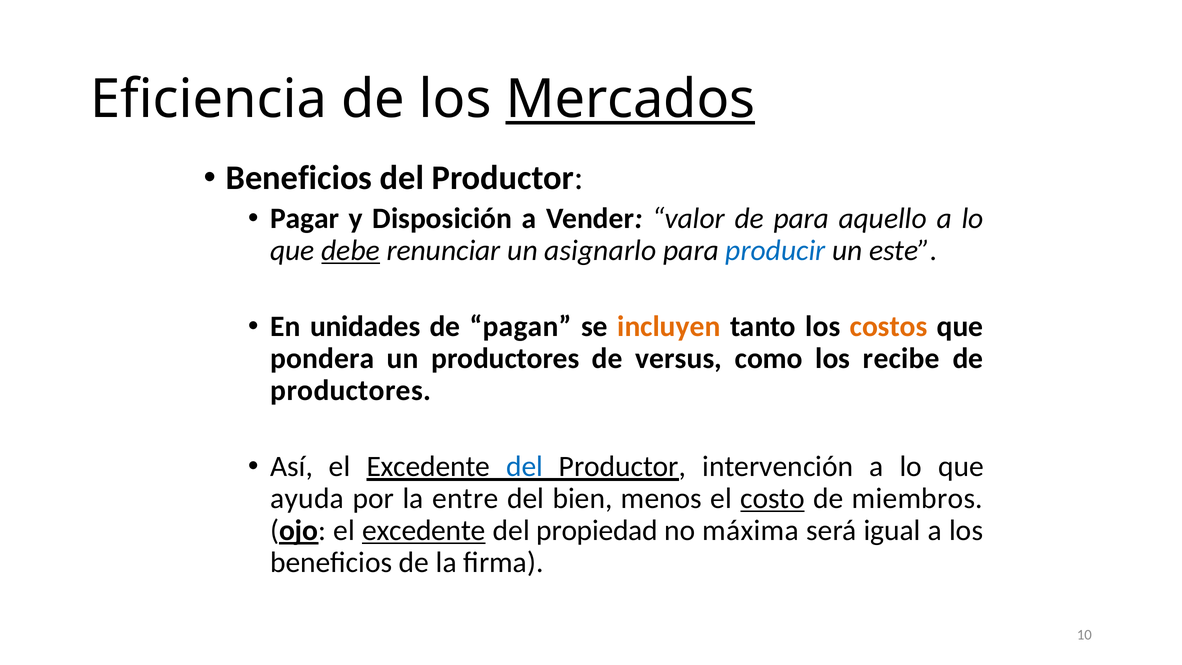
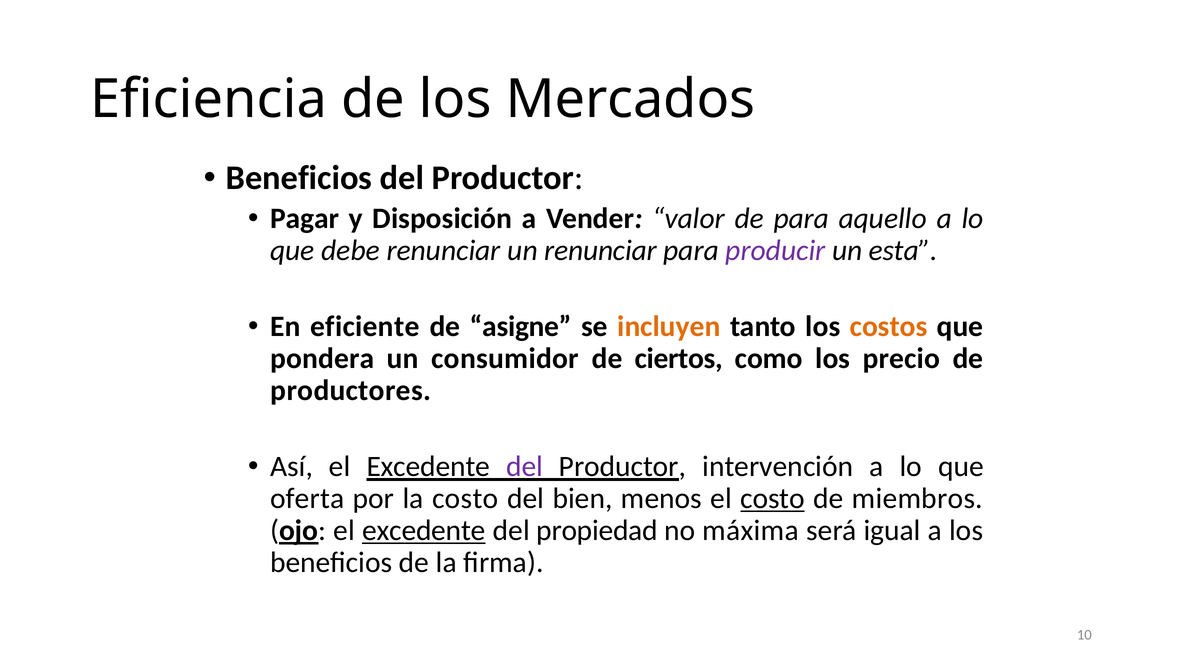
Mercados underline: present -> none
debe underline: present -> none
un asignarlo: asignarlo -> renunciar
producir colour: blue -> purple
este: este -> esta
unidades: unidades -> eficiente
pagan: pagan -> asigne
un productores: productores -> consumidor
versus: versus -> ciertos
recibe: recibe -> precio
del at (525, 467) colour: blue -> purple
ayuda: ayuda -> oferta
la entre: entre -> costo
